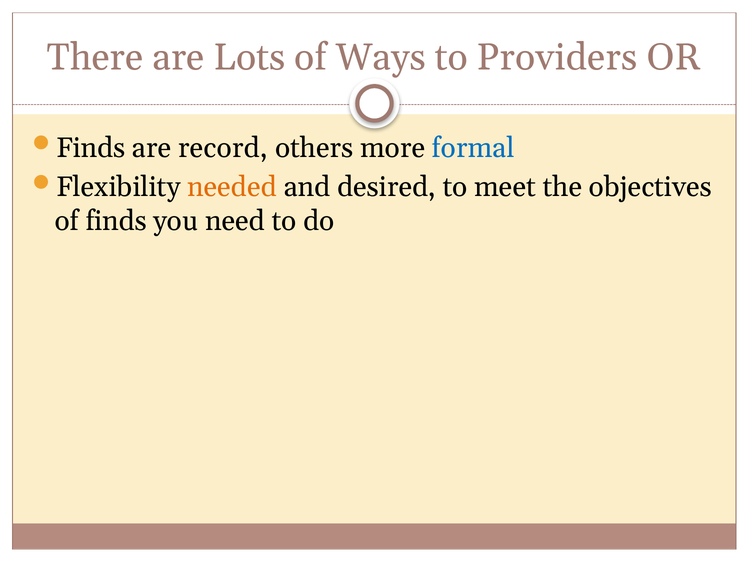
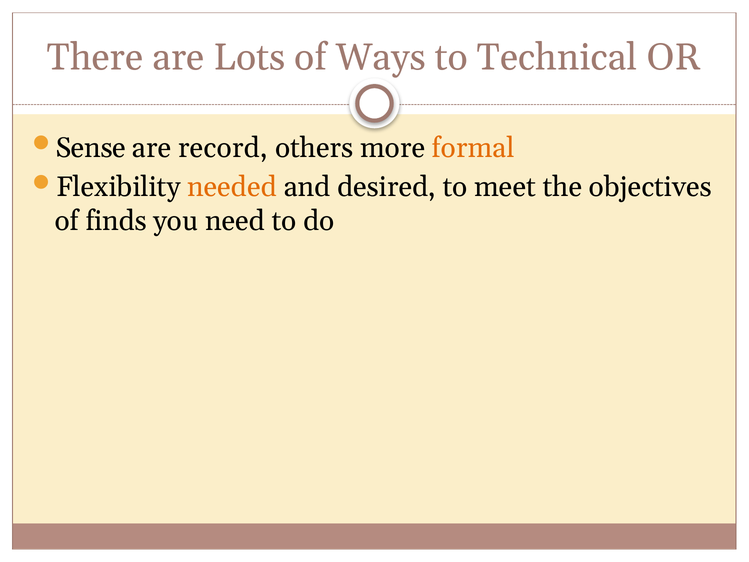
Providers: Providers -> Technical
Finds at (91, 148): Finds -> Sense
formal colour: blue -> orange
